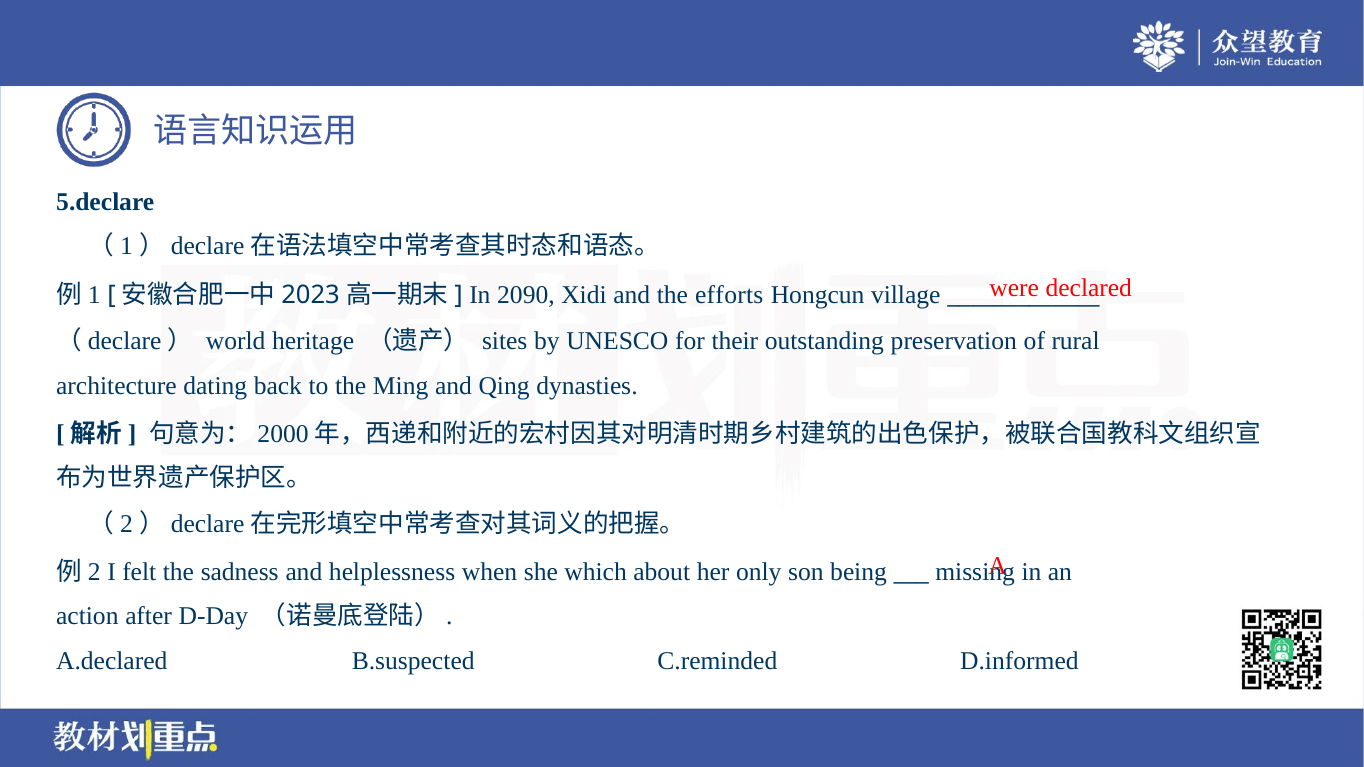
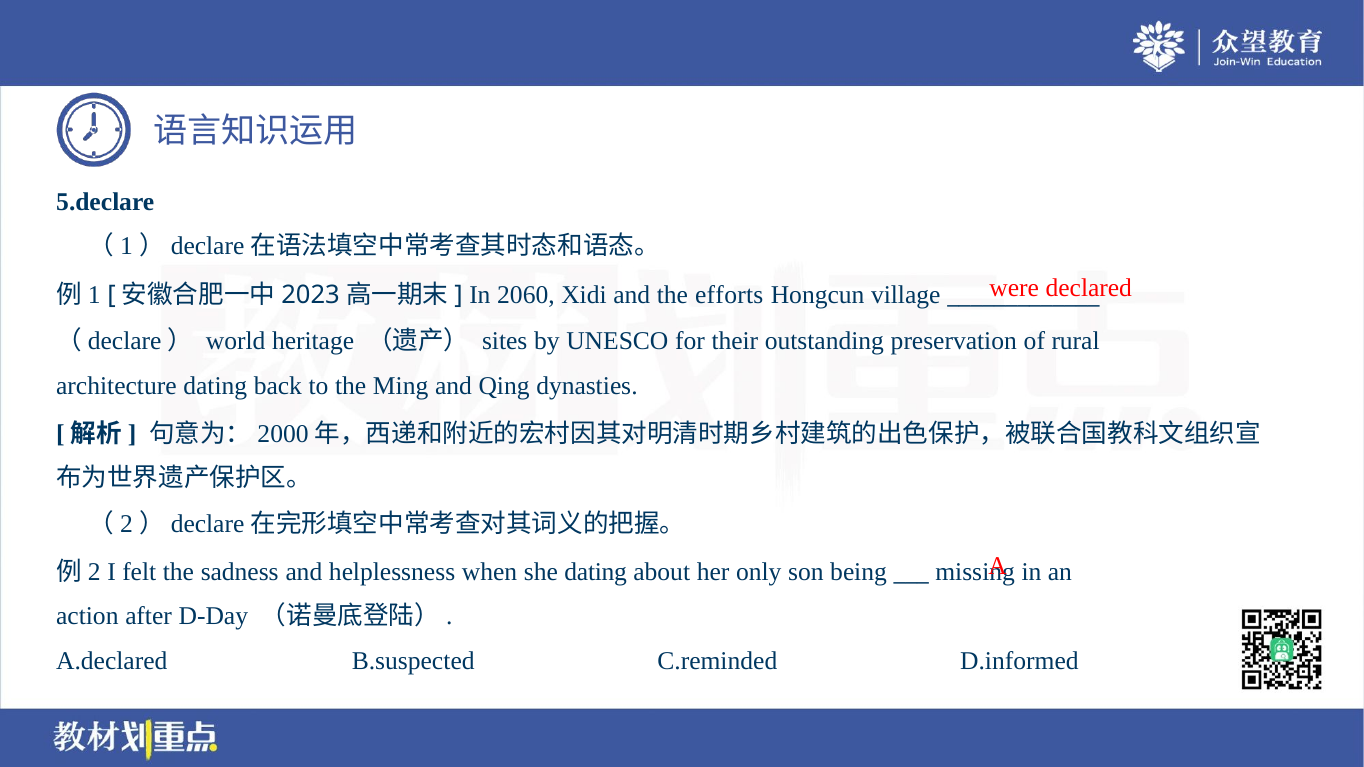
2090: 2090 -> 2060
she which: which -> dating
